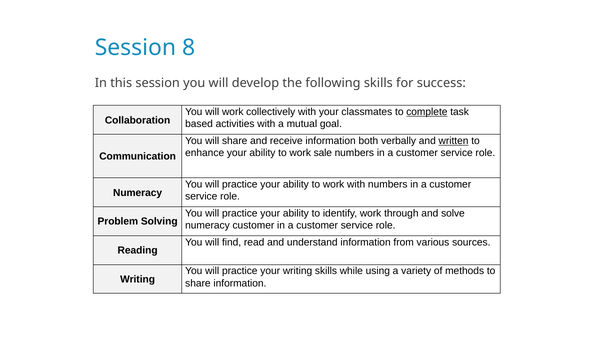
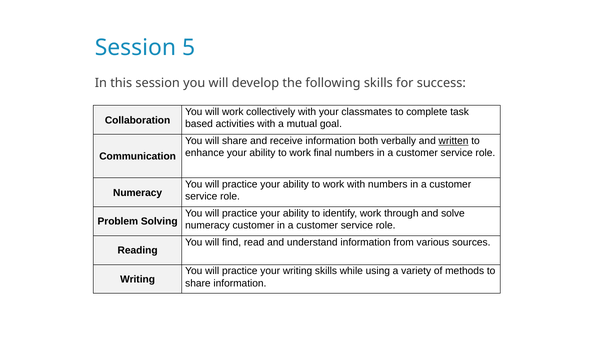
8: 8 -> 5
complete underline: present -> none
sale: sale -> final
